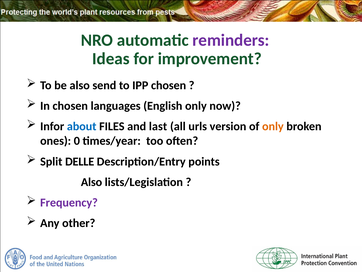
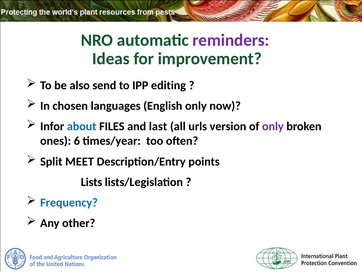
IPP chosen: chosen -> editing
only at (273, 126) colour: orange -> purple
0: 0 -> 6
DELLE: DELLE -> MEET
Also at (92, 182): Also -> Lists
Frequency colour: purple -> blue
